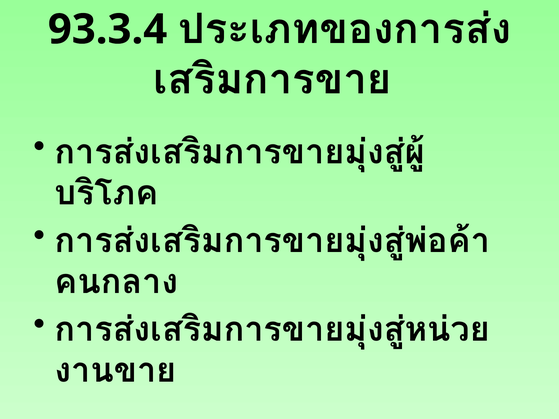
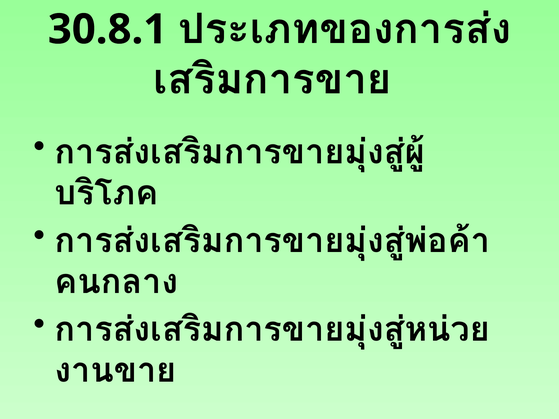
93.3.4: 93.3.4 -> 30.8.1
